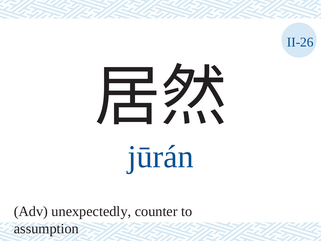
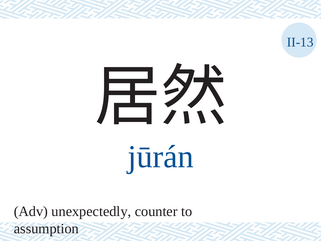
II-26: II-26 -> II-13
